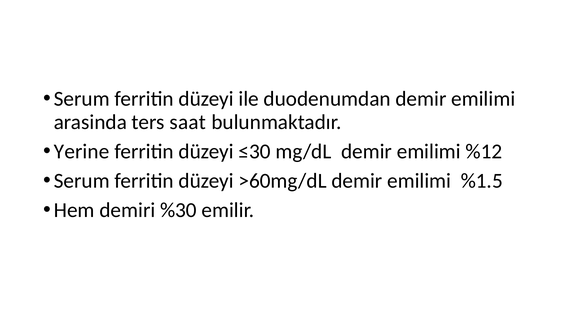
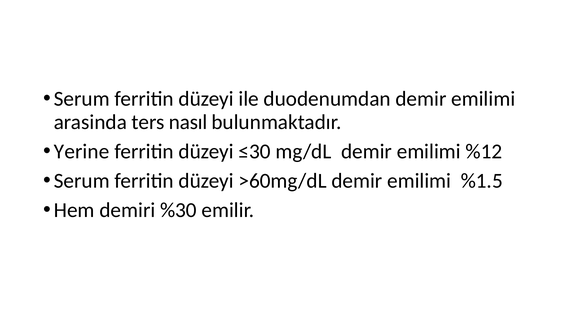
saat: saat -> nasıl
